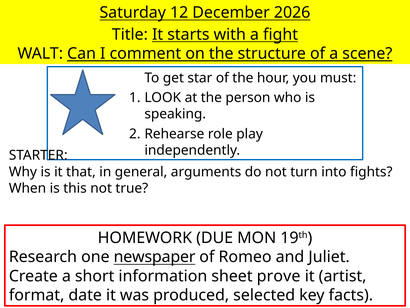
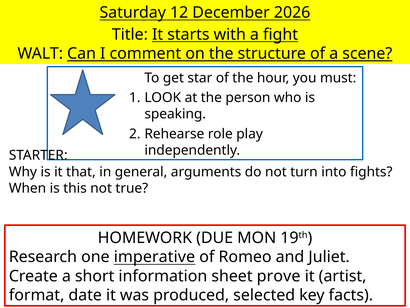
newspaper: newspaper -> imperative
